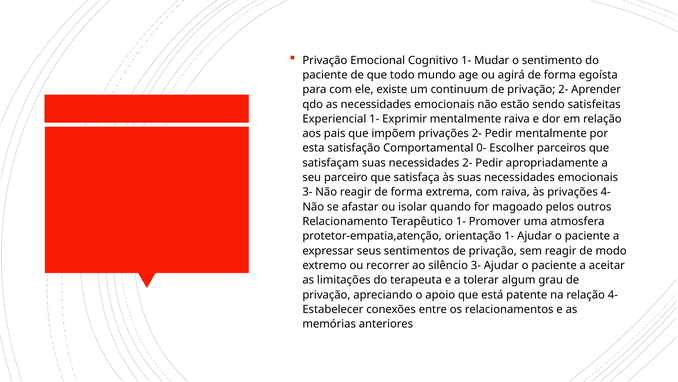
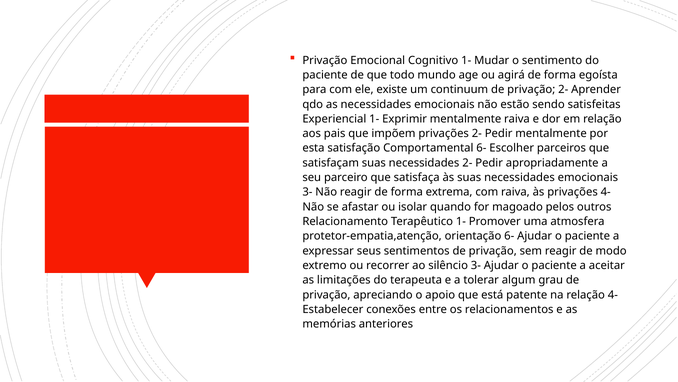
Comportamental 0-: 0- -> 6-
orientação 1-: 1- -> 6-
